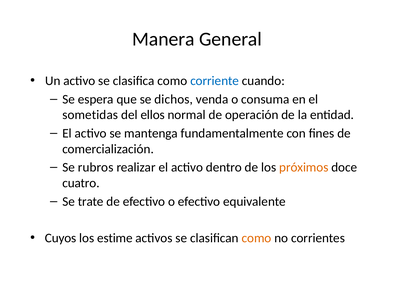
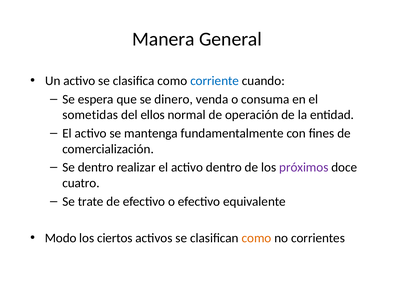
dichos: dichos -> dinero
Se rubros: rubros -> dentro
próximos colour: orange -> purple
Cuyos: Cuyos -> Modo
estime: estime -> ciertos
